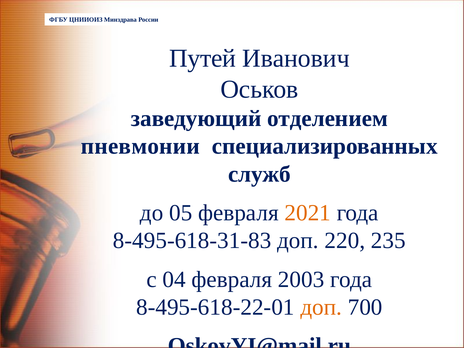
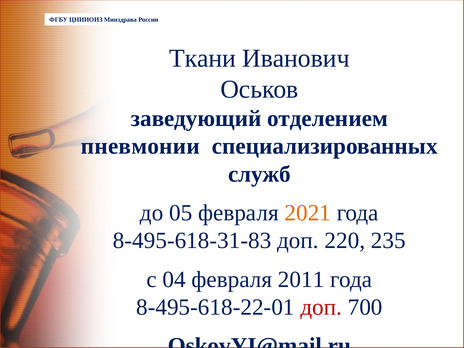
Путей: Путей -> Ткани
2003: 2003 -> 2011
доп at (321, 307) colour: orange -> red
